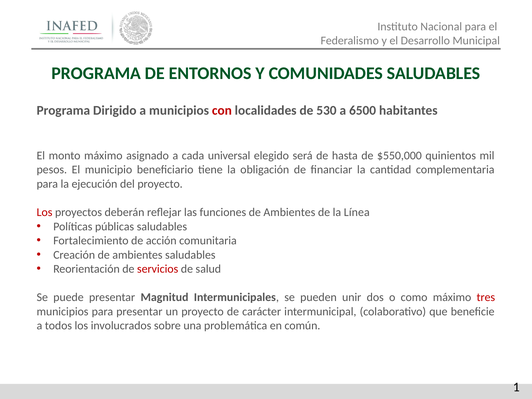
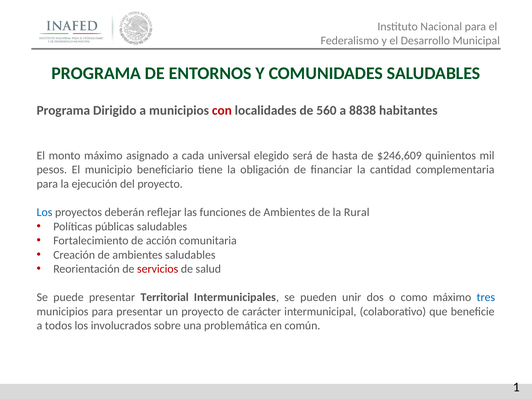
530: 530 -> 560
6500: 6500 -> 8838
$550,000: $550,000 -> $246,609
Los at (45, 212) colour: red -> blue
Línea: Línea -> Rural
Magnitud: Magnitud -> Territorial
tres colour: red -> blue
